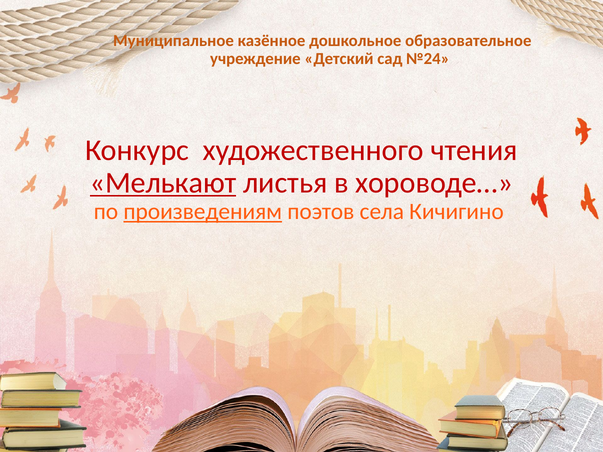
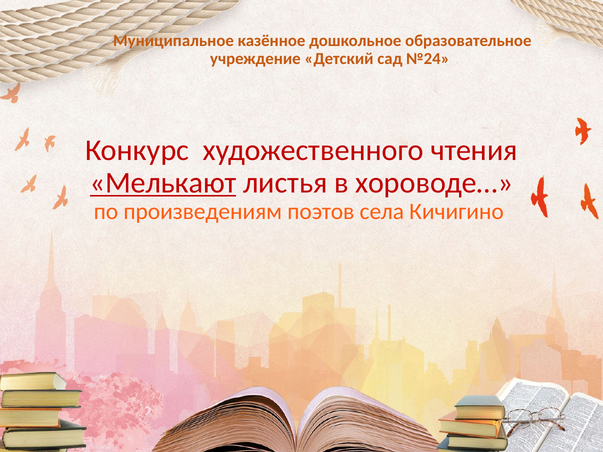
произведениям underline: present -> none
